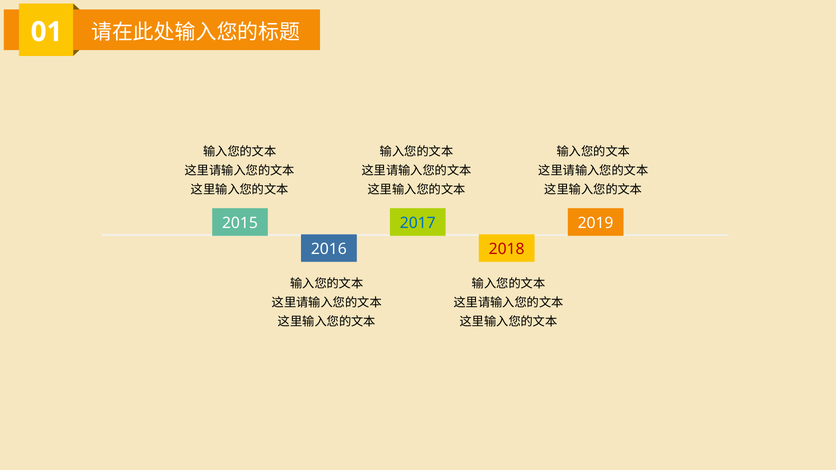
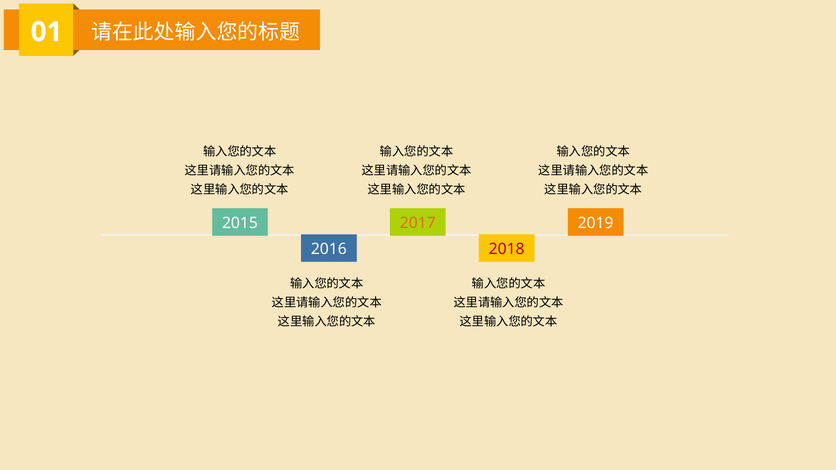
2017 colour: blue -> orange
